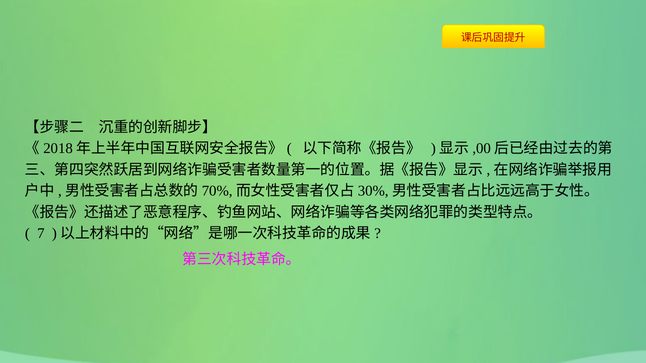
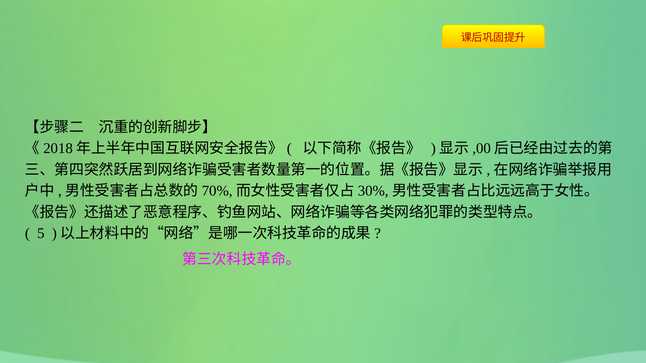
7: 7 -> 5
